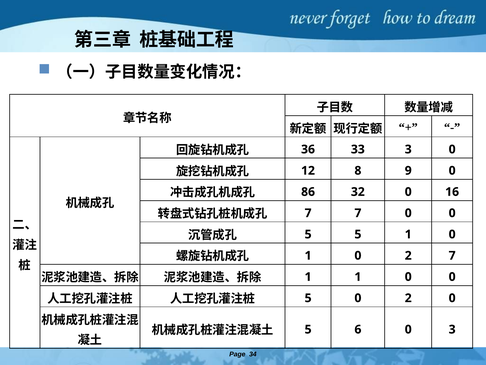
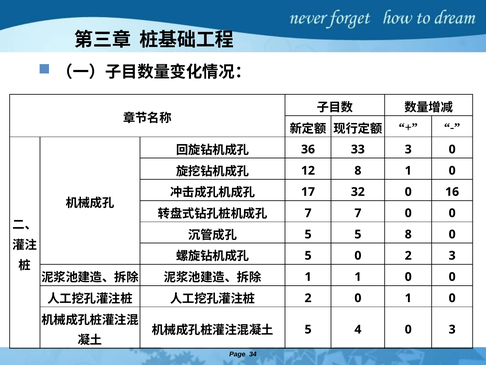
8 9: 9 -> 1
86: 86 -> 17
5 1: 1 -> 8
1 at (308, 255): 1 -> 5
2 7: 7 -> 3
5 at (308, 298): 5 -> 2
2 at (408, 298): 2 -> 1
6: 6 -> 4
